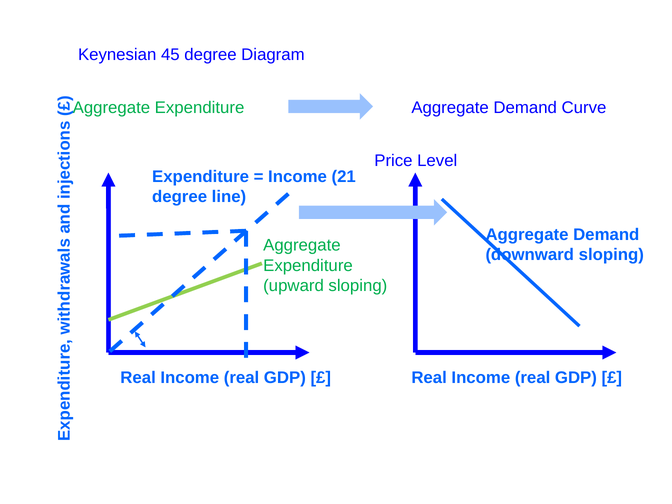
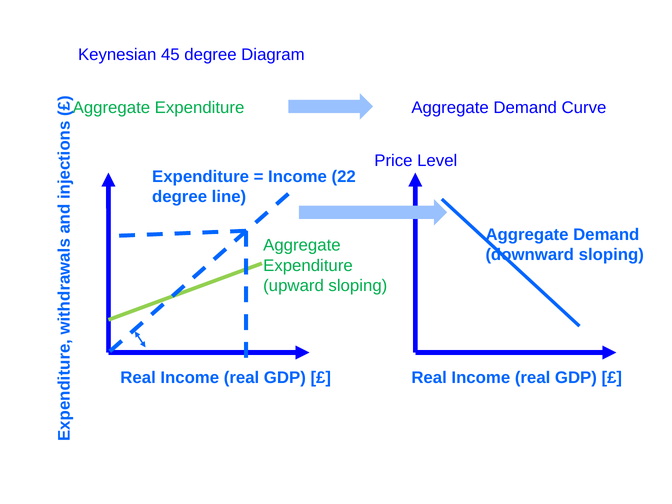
21: 21 -> 22
